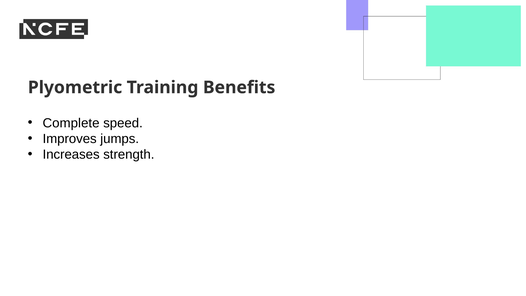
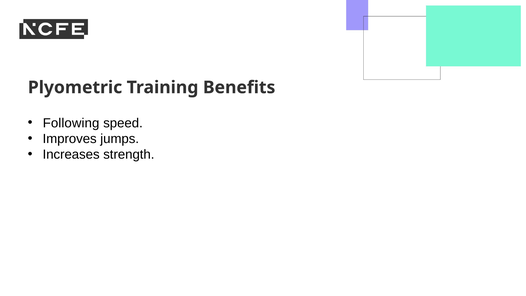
Complete: Complete -> Following
